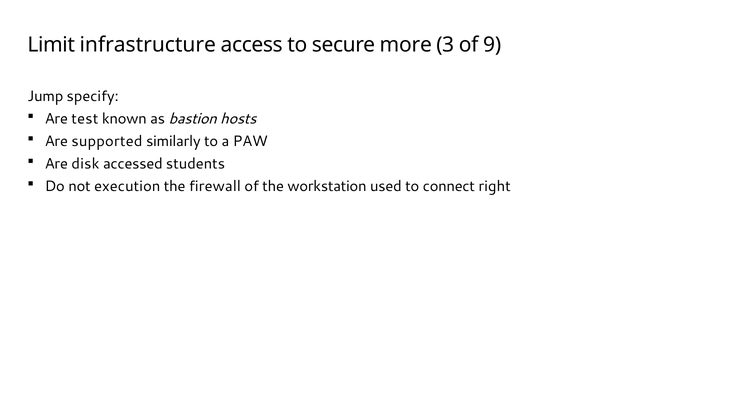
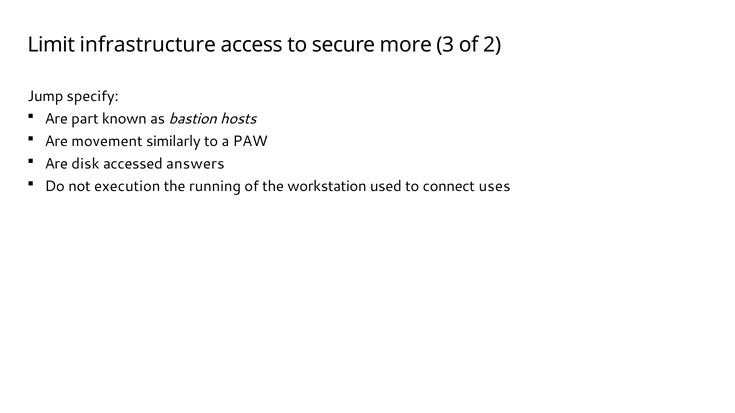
9: 9 -> 2
test: test -> part
supported: supported -> movement
students: students -> answers
firewall: firewall -> running
right: right -> uses
